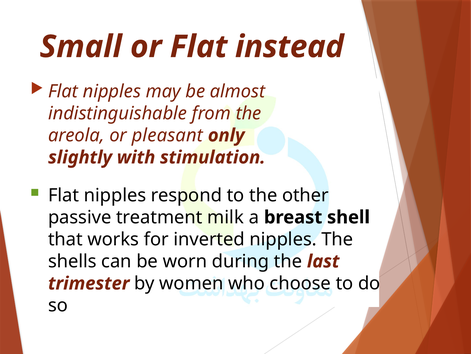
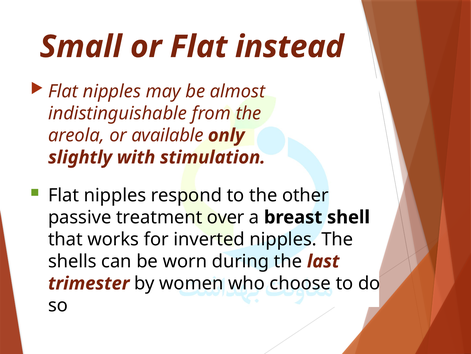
pleasant: pleasant -> available
milk: milk -> over
